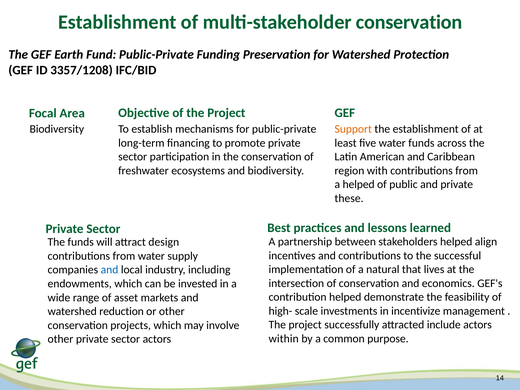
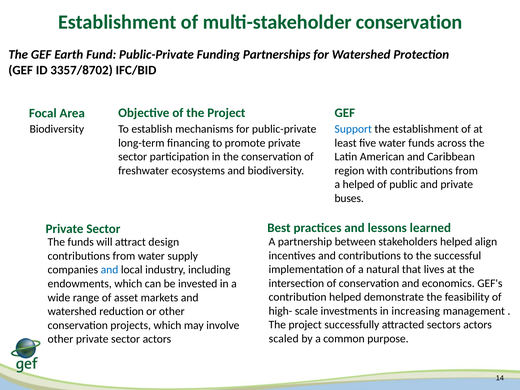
Preservation: Preservation -> Partnerships
3357/1208: 3357/1208 -> 3357/8702
Support colour: orange -> blue
these: these -> buses
incentivize: incentivize -> increasing
include: include -> sectors
within: within -> scaled
